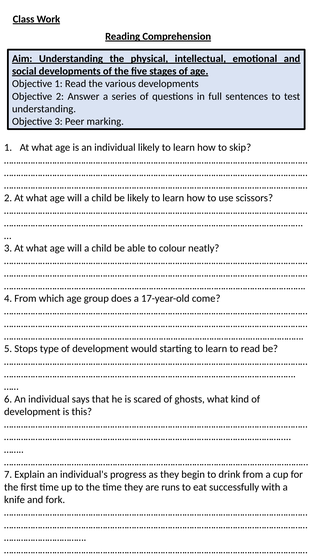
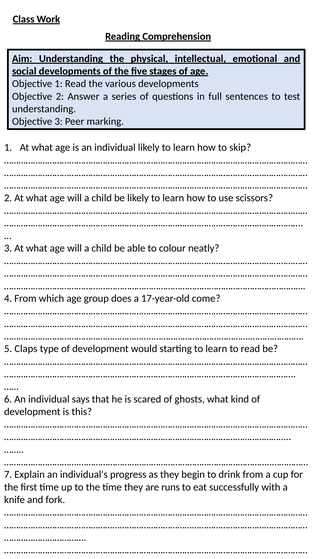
Stops: Stops -> Claps
